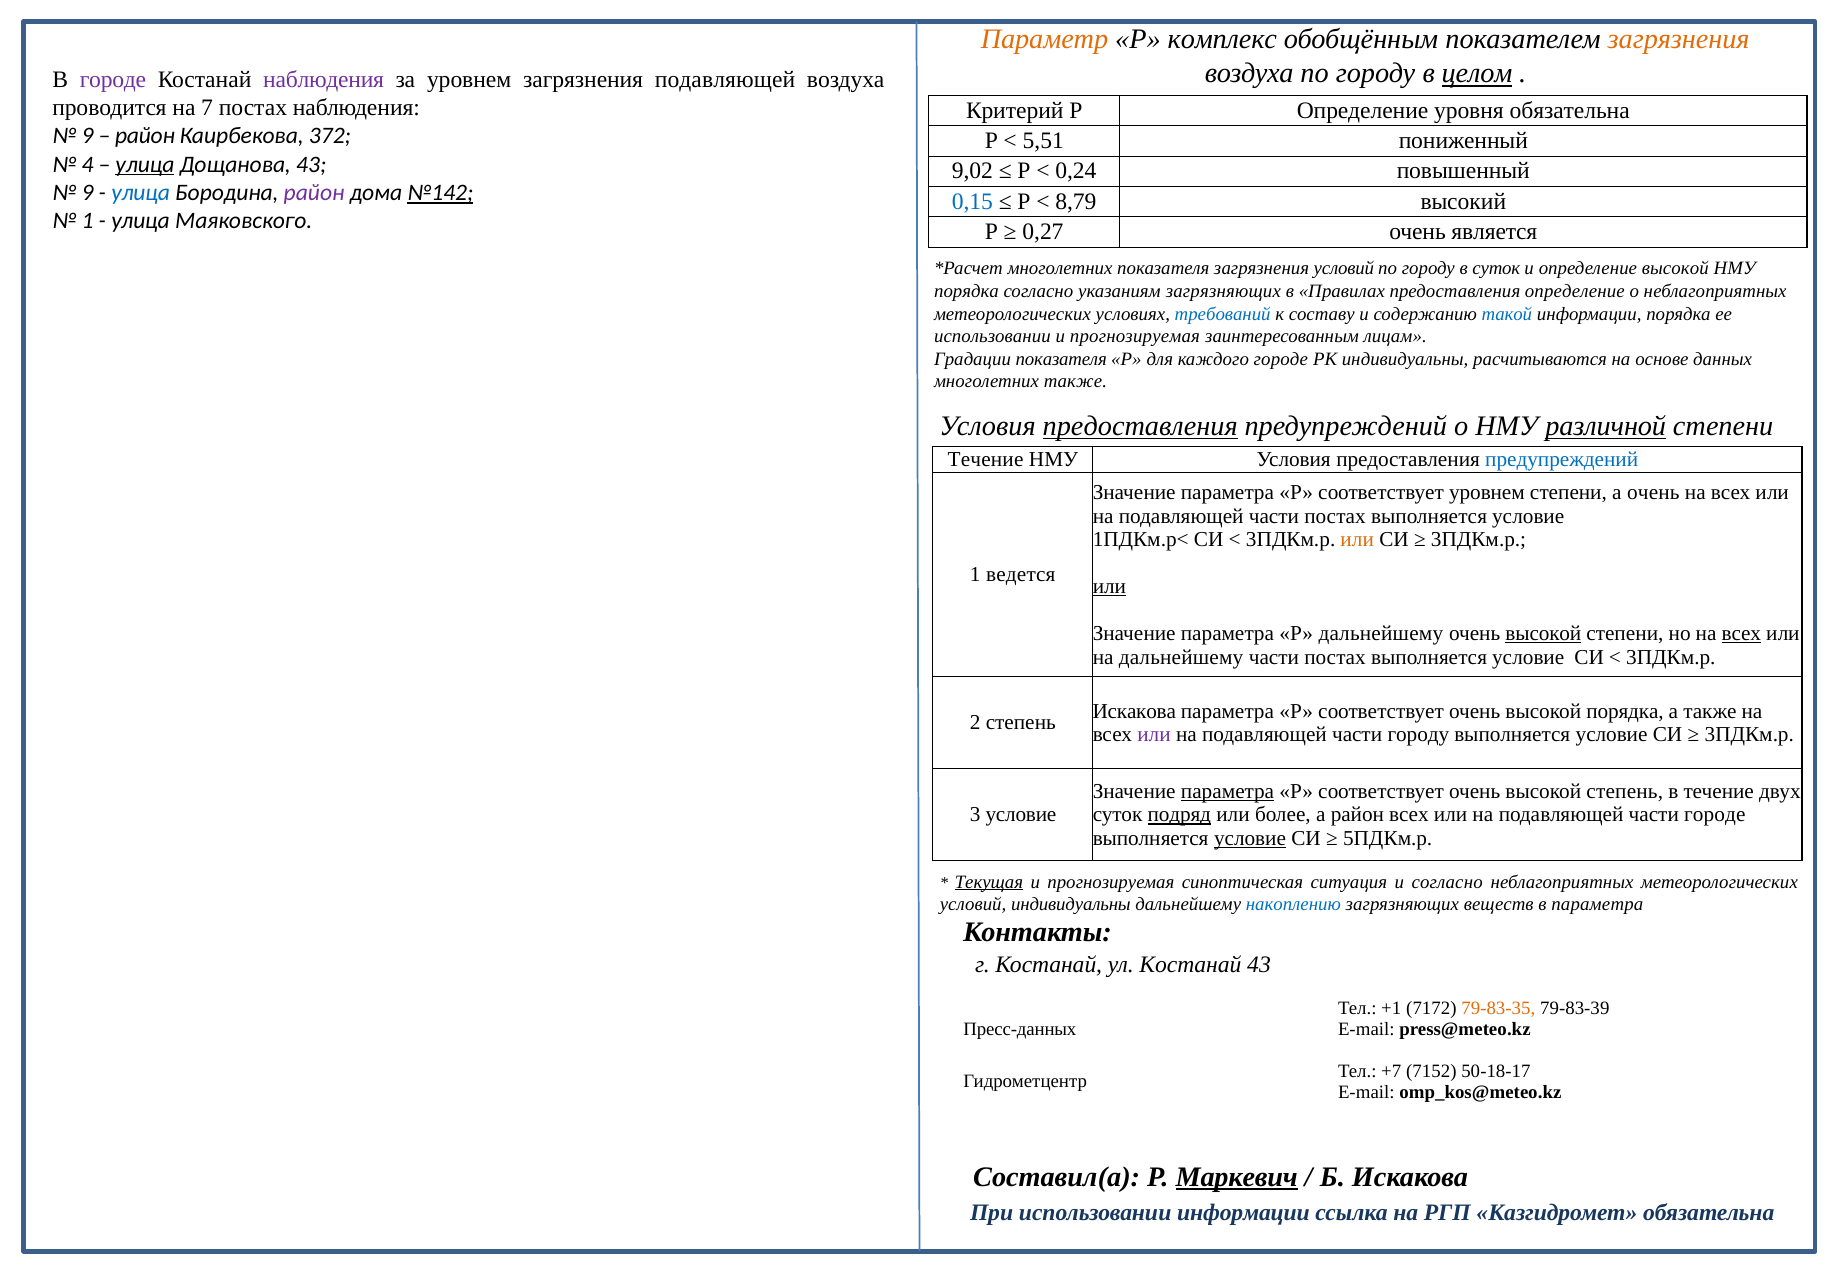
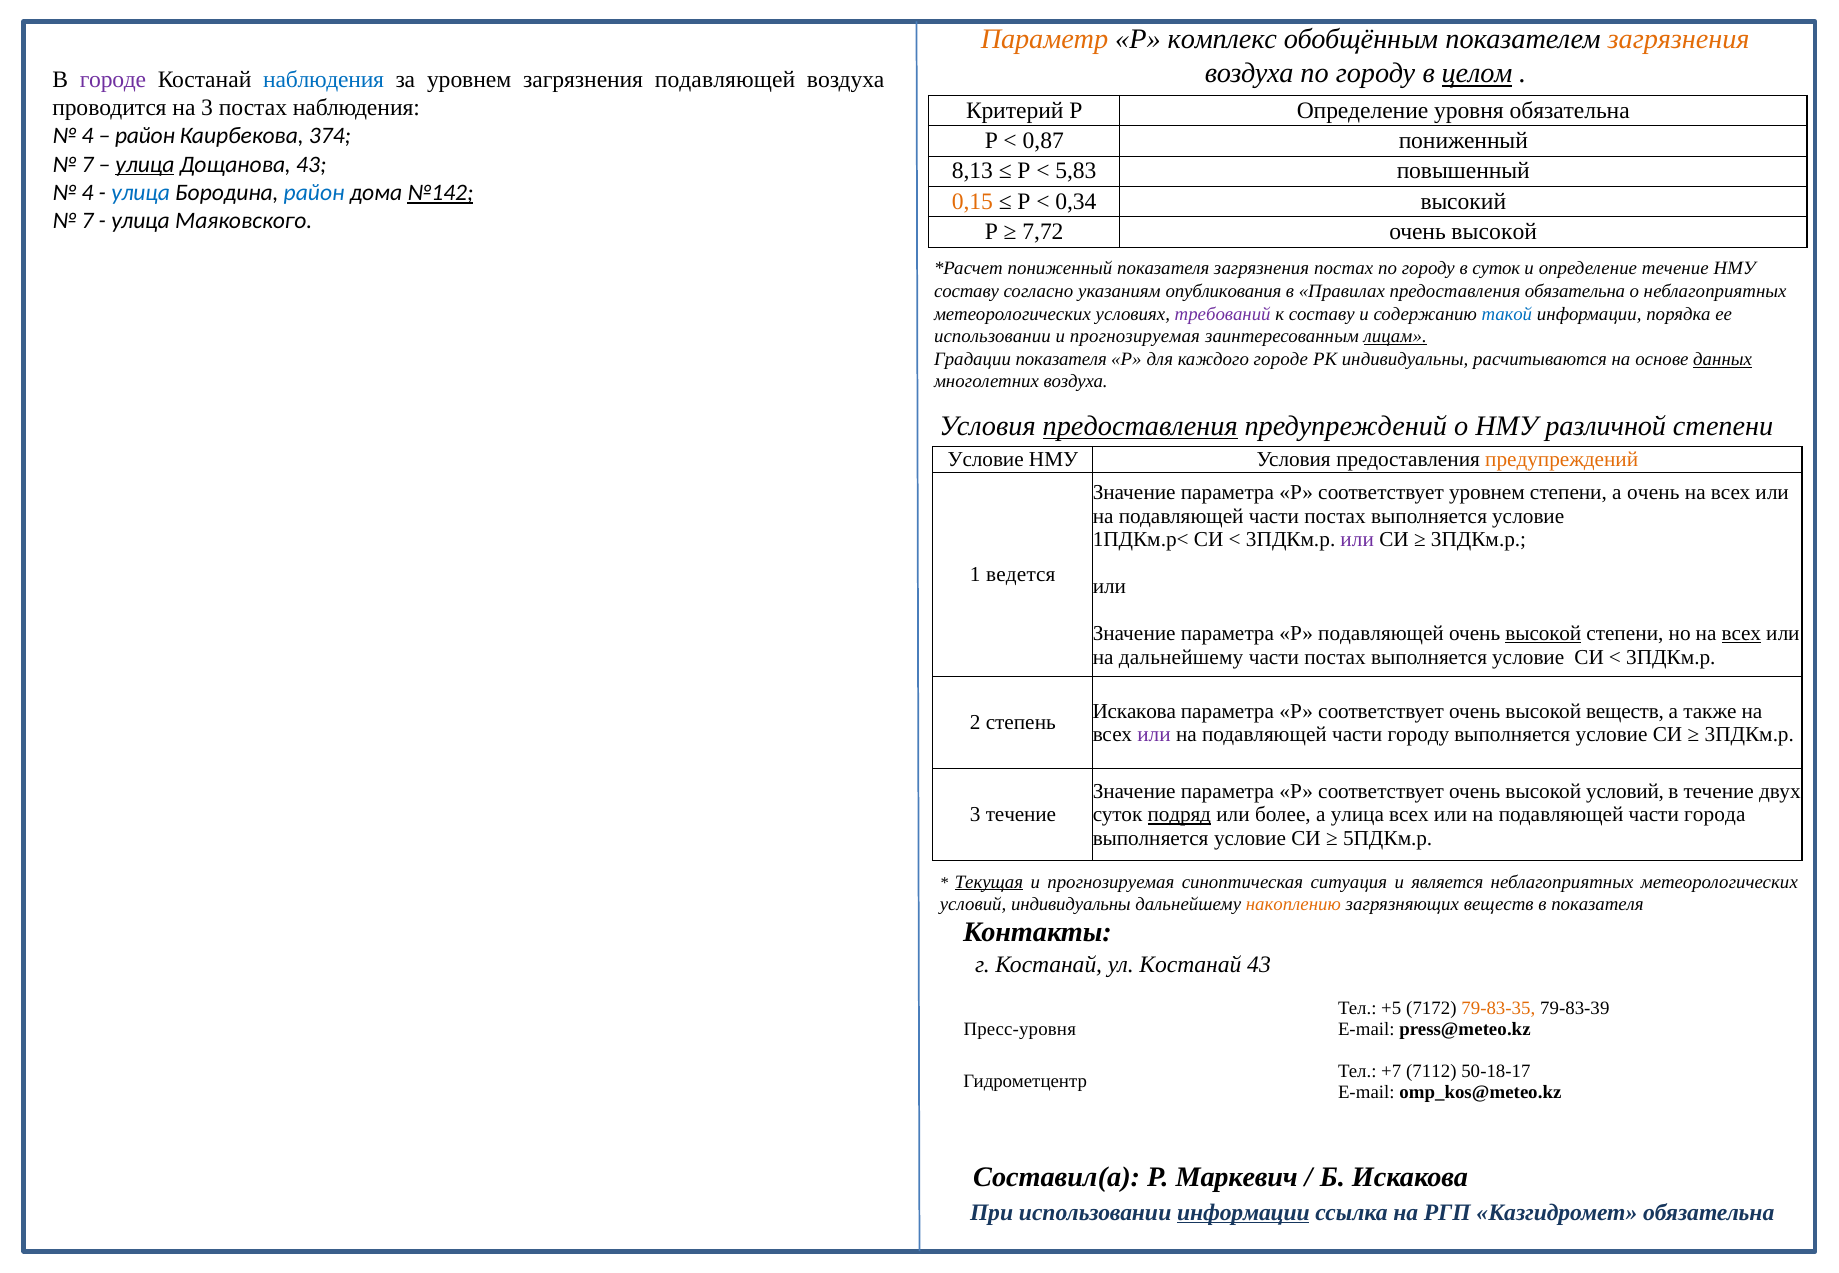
наблюдения at (324, 79) colour: purple -> blue
на 7: 7 -> 3
9 at (88, 136): 9 -> 4
372: 372 -> 374
5,51: 5,51 -> 0,87
4 at (88, 164): 4 -> 7
9,02: 9,02 -> 8,13
0,24: 0,24 -> 5,83
9 at (88, 193): 9 -> 4
район at (314, 193) colour: purple -> blue
0,15 colour: blue -> orange
8,79: 8,79 -> 0,34
1 at (88, 221): 1 -> 7
0,27: 0,27 -> 7,72
является at (1494, 232): является -> высокой
многолетних at (1060, 269): многолетних -> пониженный
загрязнения условий: условий -> постах
определение высокой: высокой -> течение
порядка at (966, 291): порядка -> составу
указаниям загрязняющих: загрязняющих -> опубликования
предоставления определение: определение -> обязательна
требований colour: blue -> purple
лицам underline: none -> present
данных underline: none -> present
многолетних также: также -> воздуха
различной underline: present -> none
Течение at (986, 460): Течение -> Условие
предупреждений at (1562, 460) colour: blue -> orange
или at (1357, 540) colour: orange -> purple
или at (1109, 587) underline: present -> none
Р дальнейшему: дальнейшему -> подавляющей
высокой порядка: порядка -> веществ
параметра at (1227, 791) underline: present -> none
высокой степень: степень -> условий
3 условие: условие -> течение
а район: район -> улица
части городе: городе -> города
условие at (1250, 839) underline: present -> none
и согласно: согласно -> является
накоплению colour: blue -> orange
в параметра: параметра -> показателя
+1: +1 -> +5
Пресс-данных: Пресс-данных -> Пресс-уровня
7152: 7152 -> 7112
Маркевич underline: present -> none
информации at (1243, 1212) underline: none -> present
